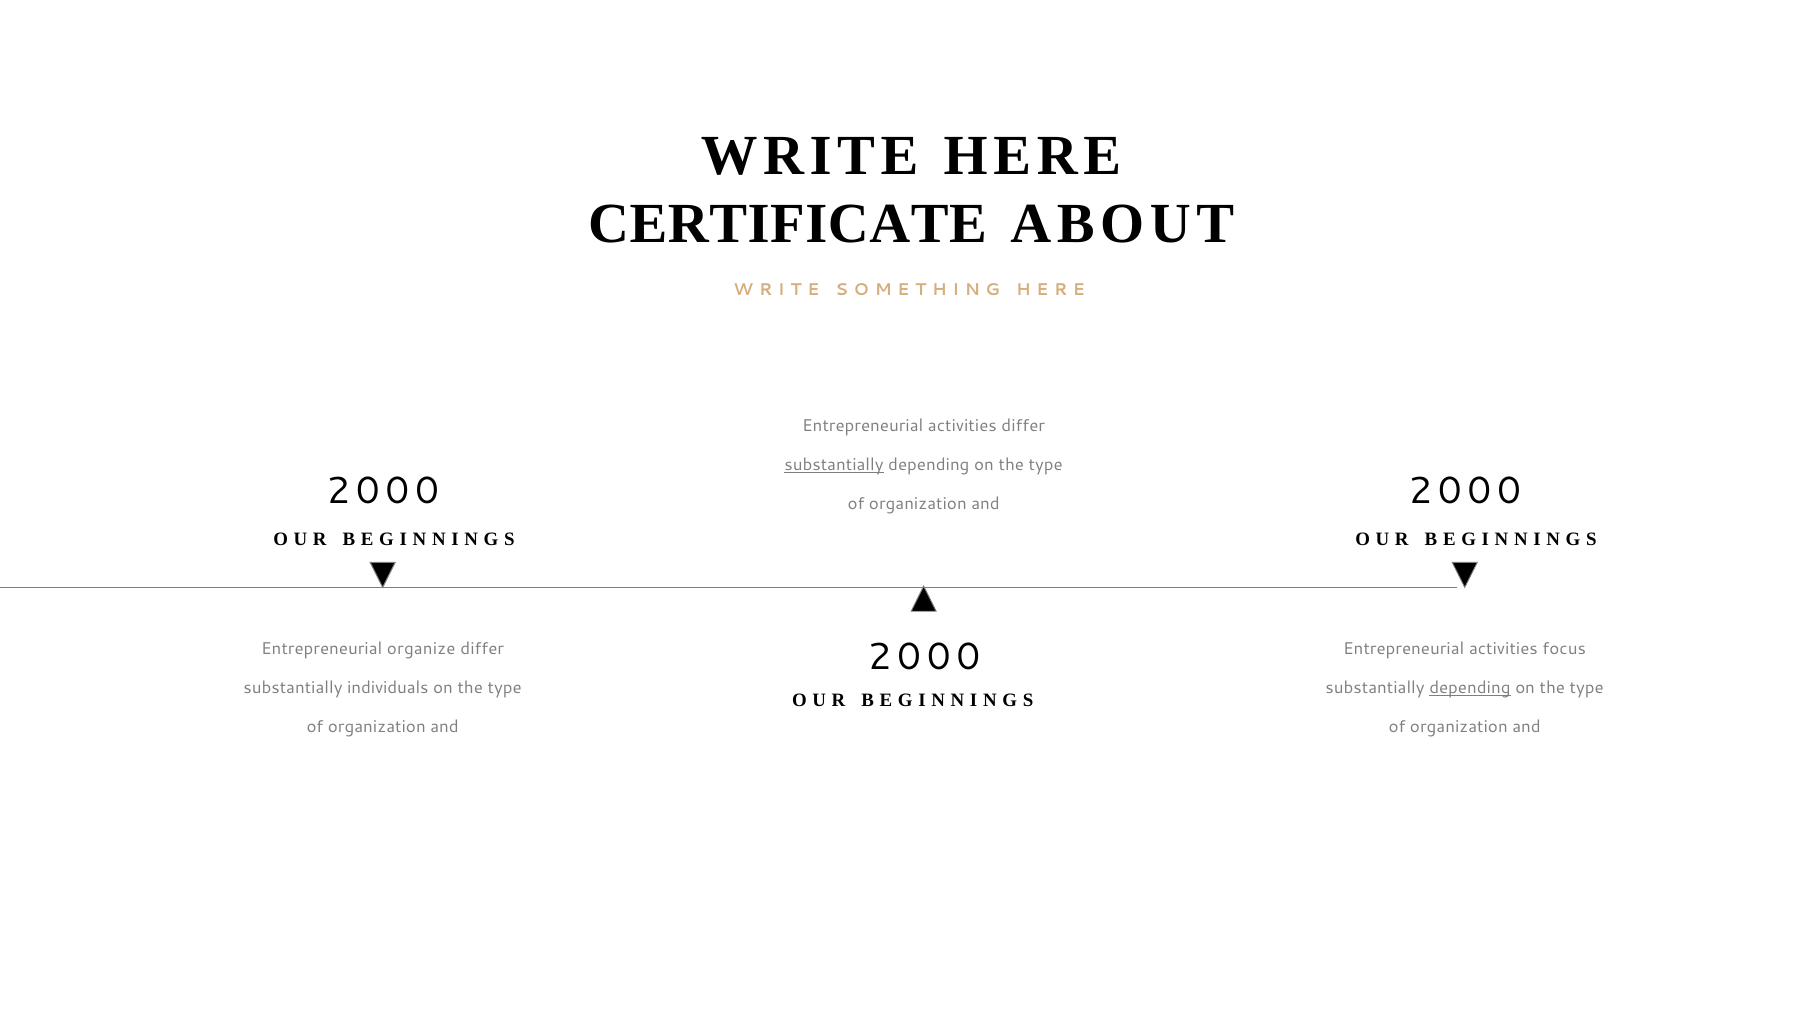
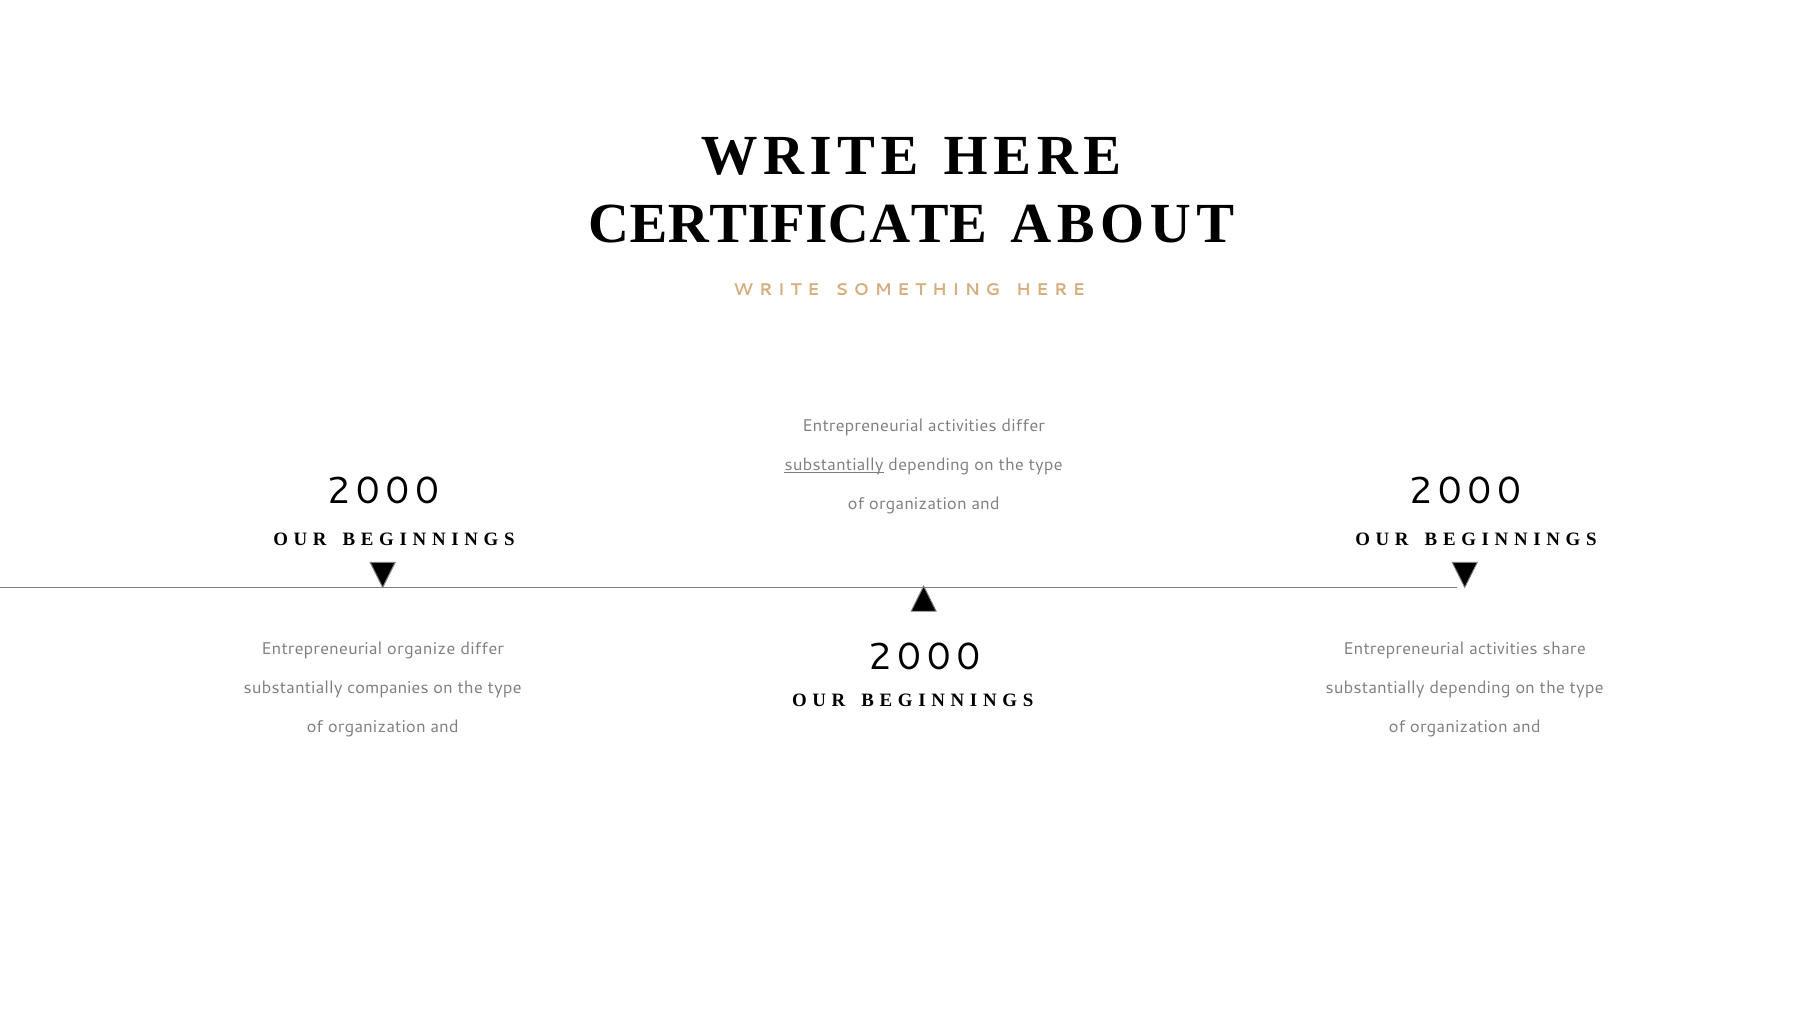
focus: focus -> share
individuals: individuals -> companies
depending at (1470, 688) underline: present -> none
